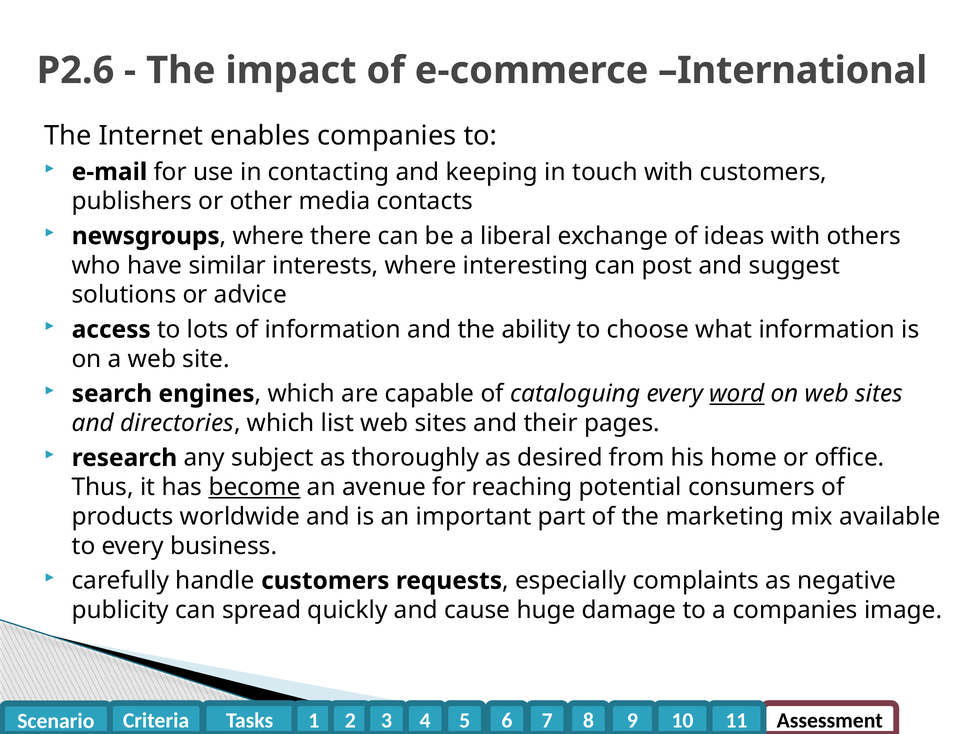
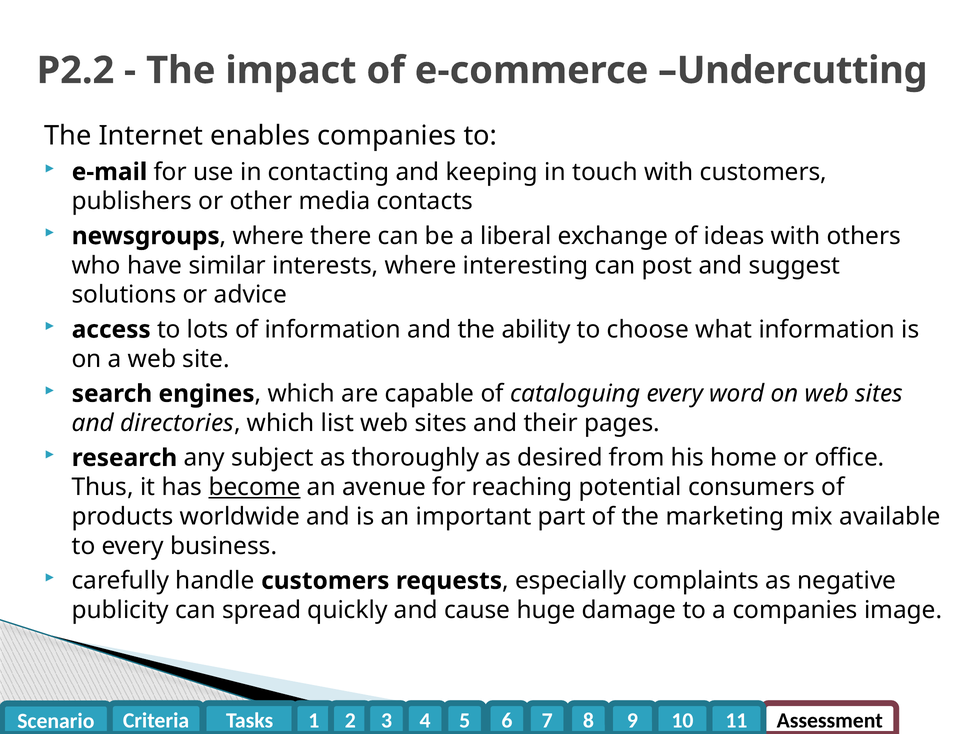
P2.6: P2.6 -> P2.2
International: International -> Undercutting
word underline: present -> none
